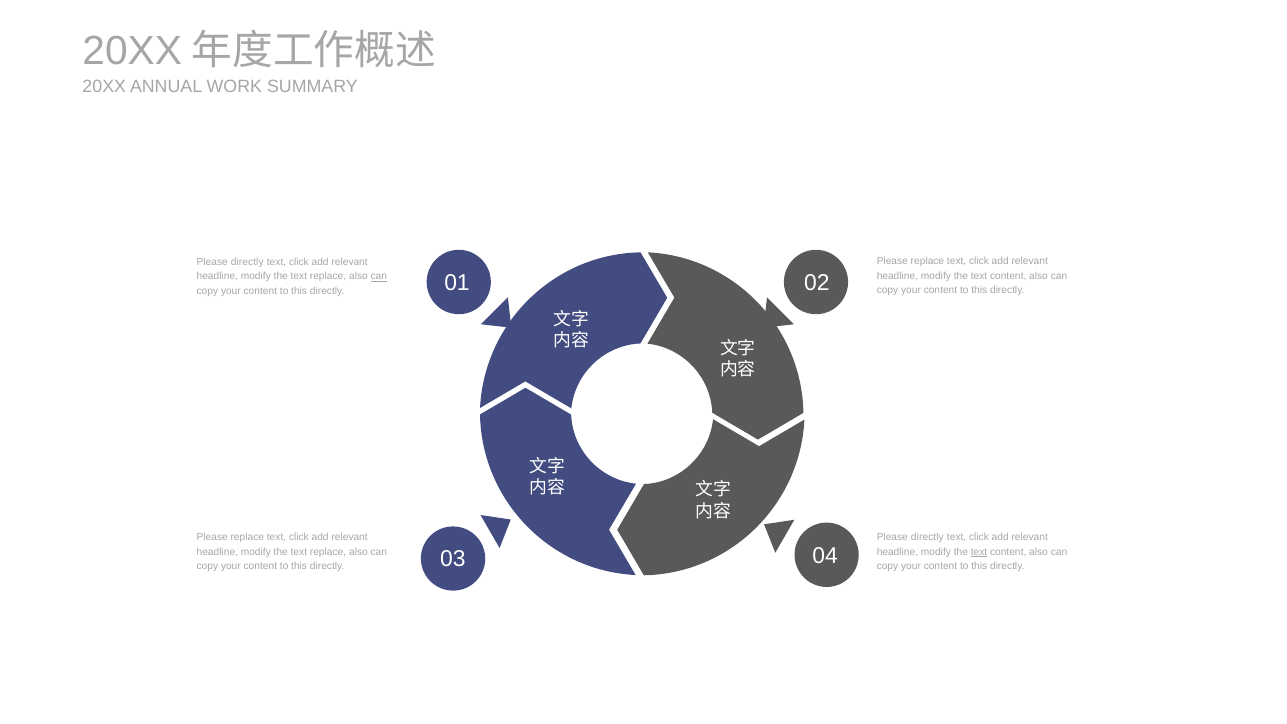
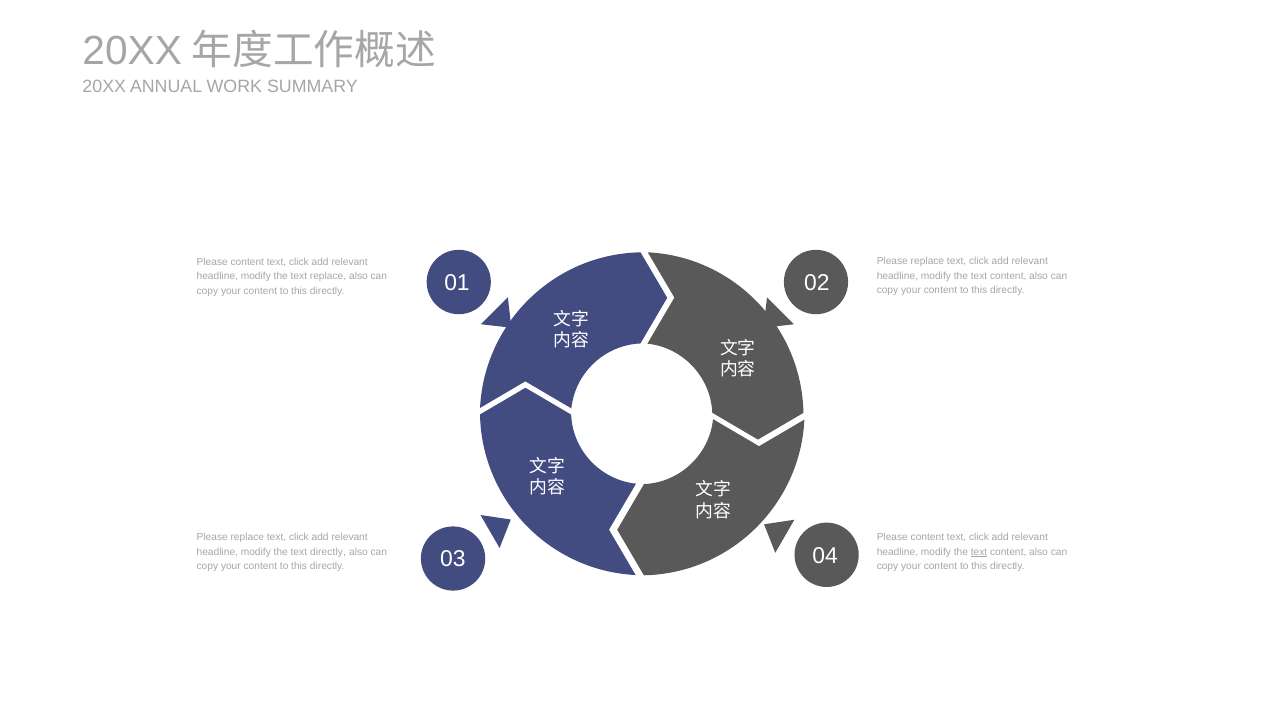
directly at (247, 262): directly -> content
can at (379, 276) underline: present -> none
directly at (927, 537): directly -> content
replace at (328, 552): replace -> directly
